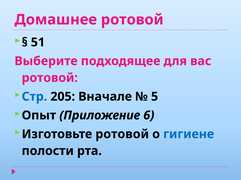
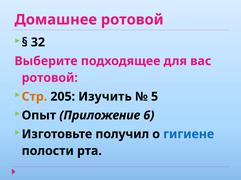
51: 51 -> 32
Стр colour: blue -> orange
Вначале: Вначале -> Изучить
Изготовьте ротовой: ротовой -> получил
